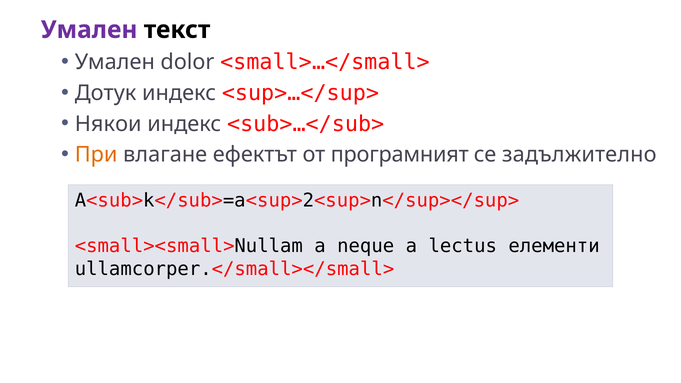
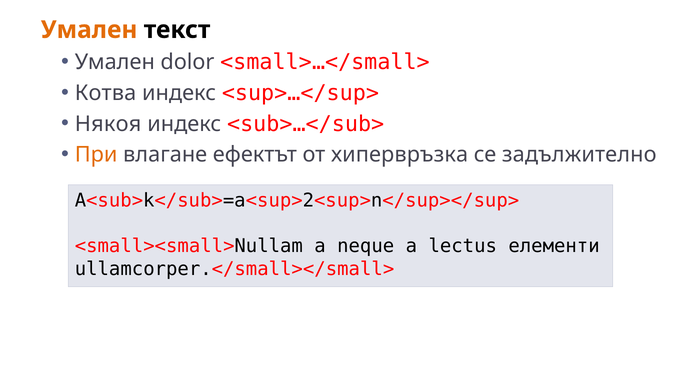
Умален at (89, 30) colour: purple -> orange
Дотук: Дотук -> Котва
Някои: Някои -> Някоя
програмният: програмният -> хипервръзка
